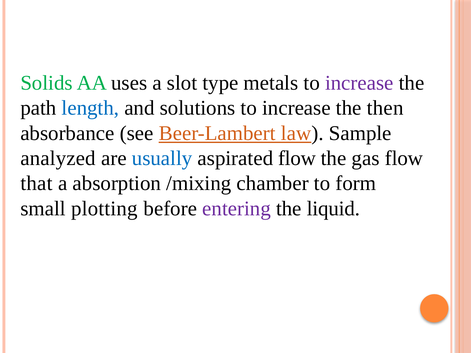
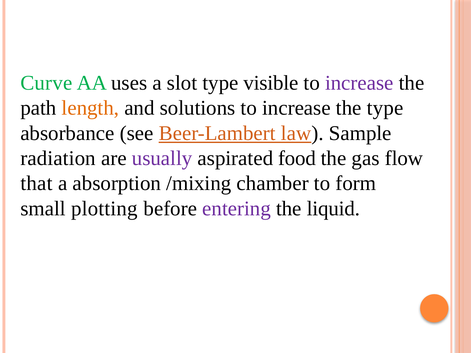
Solids: Solids -> Curve
metals: metals -> visible
length colour: blue -> orange
the then: then -> type
analyzed: analyzed -> radiation
usually colour: blue -> purple
aspirated flow: flow -> food
